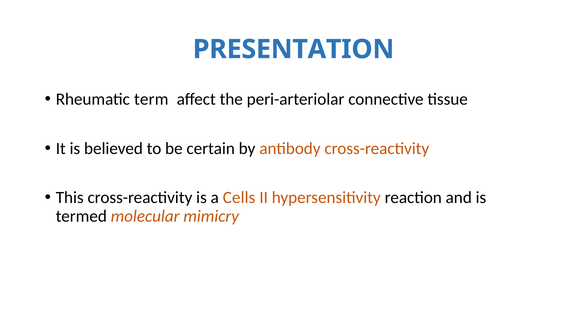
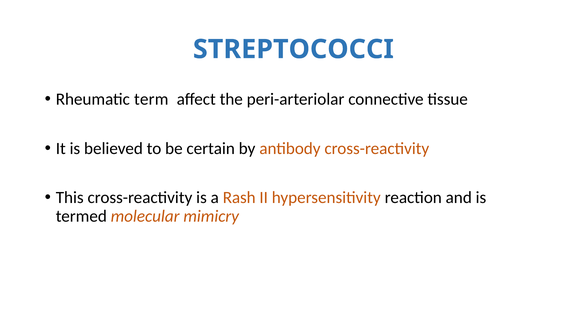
PRESENTATION: PRESENTATION -> STREPTOCOCCI
Cells: Cells -> Rash
